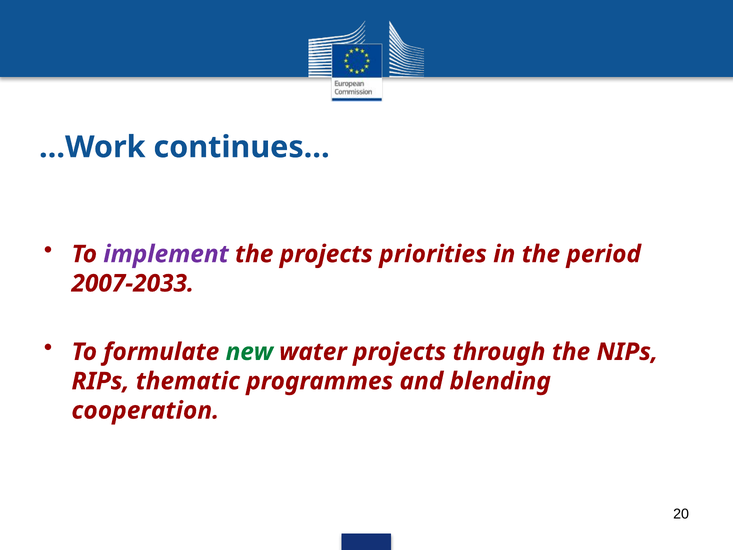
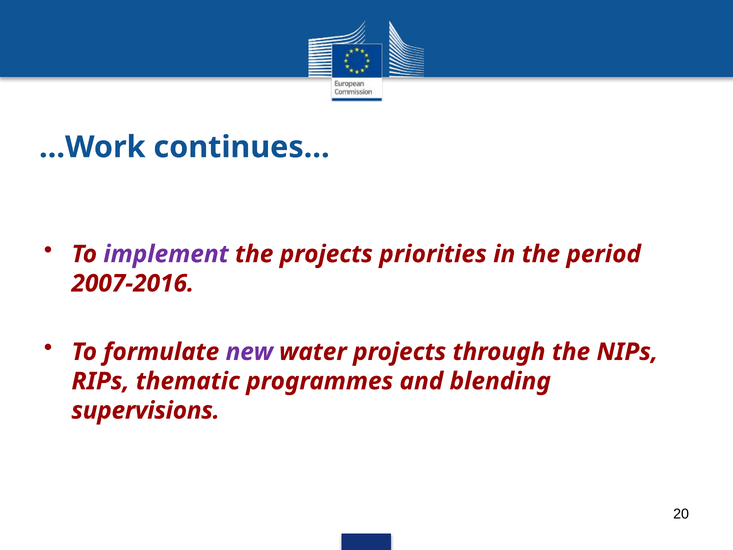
2007-2033: 2007-2033 -> 2007-2016
new colour: green -> purple
cooperation: cooperation -> supervisions
